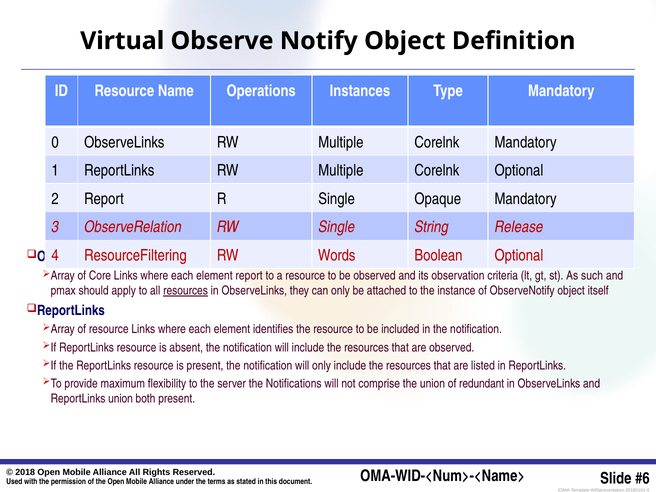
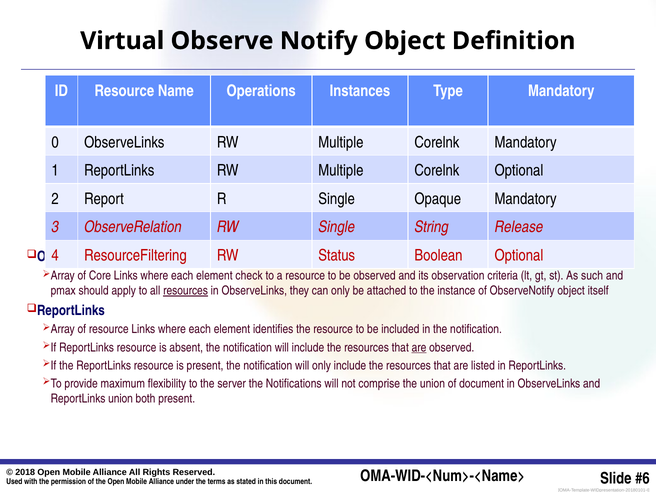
Words: Words -> Status
element report: report -> check
are at (419, 347) underline: none -> present
of redundant: redundant -> document
